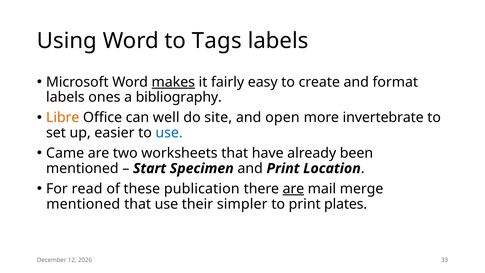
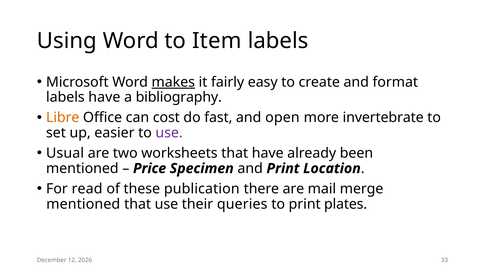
Tags: Tags -> Item
labels ones: ones -> have
well: well -> cost
site: site -> fast
use at (169, 133) colour: blue -> purple
Came: Came -> Usual
Start: Start -> Price
are at (293, 189) underline: present -> none
simpler: simpler -> queries
